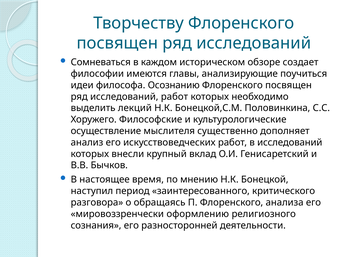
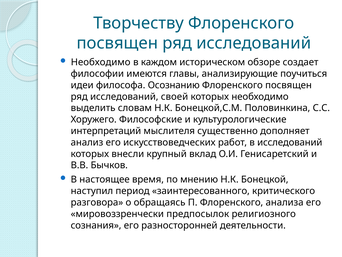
Сомневаться at (101, 62): Сомневаться -> Необходимо
исследований работ: работ -> своей
лекций: лекций -> словам
осуществление: осуществление -> интерпретаций
оформлению: оформлению -> предпосылок
